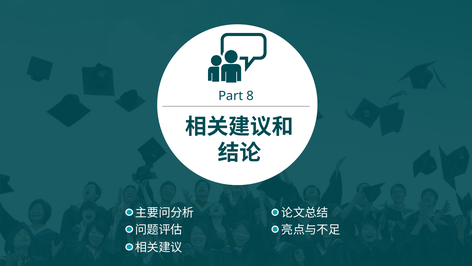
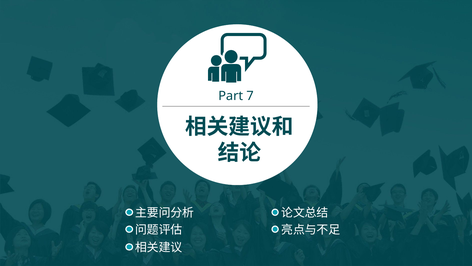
8: 8 -> 7
